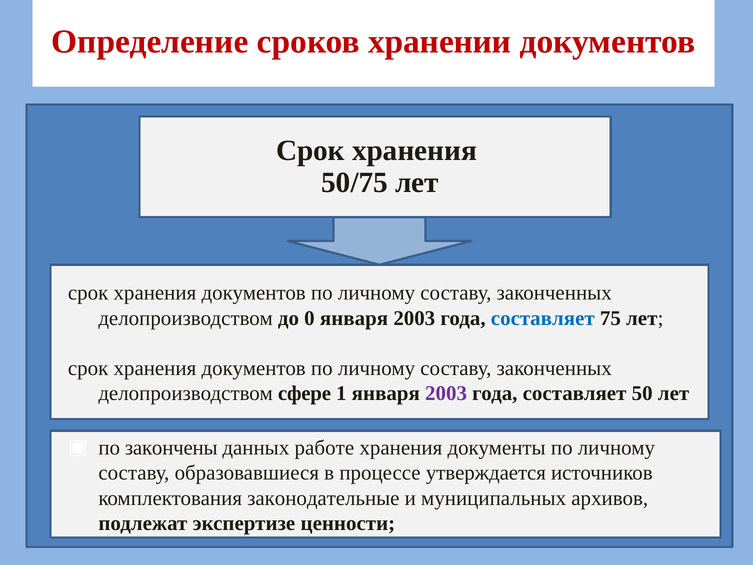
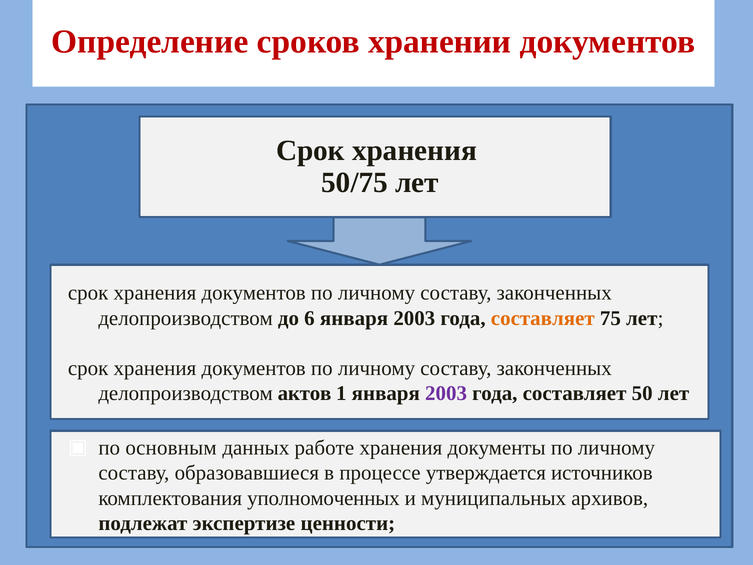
0: 0 -> 6
составляет at (543, 318) colour: blue -> orange
сфере: сфере -> актов
закончены: закончены -> основным
законодательные: законодательные -> уполномоченных
